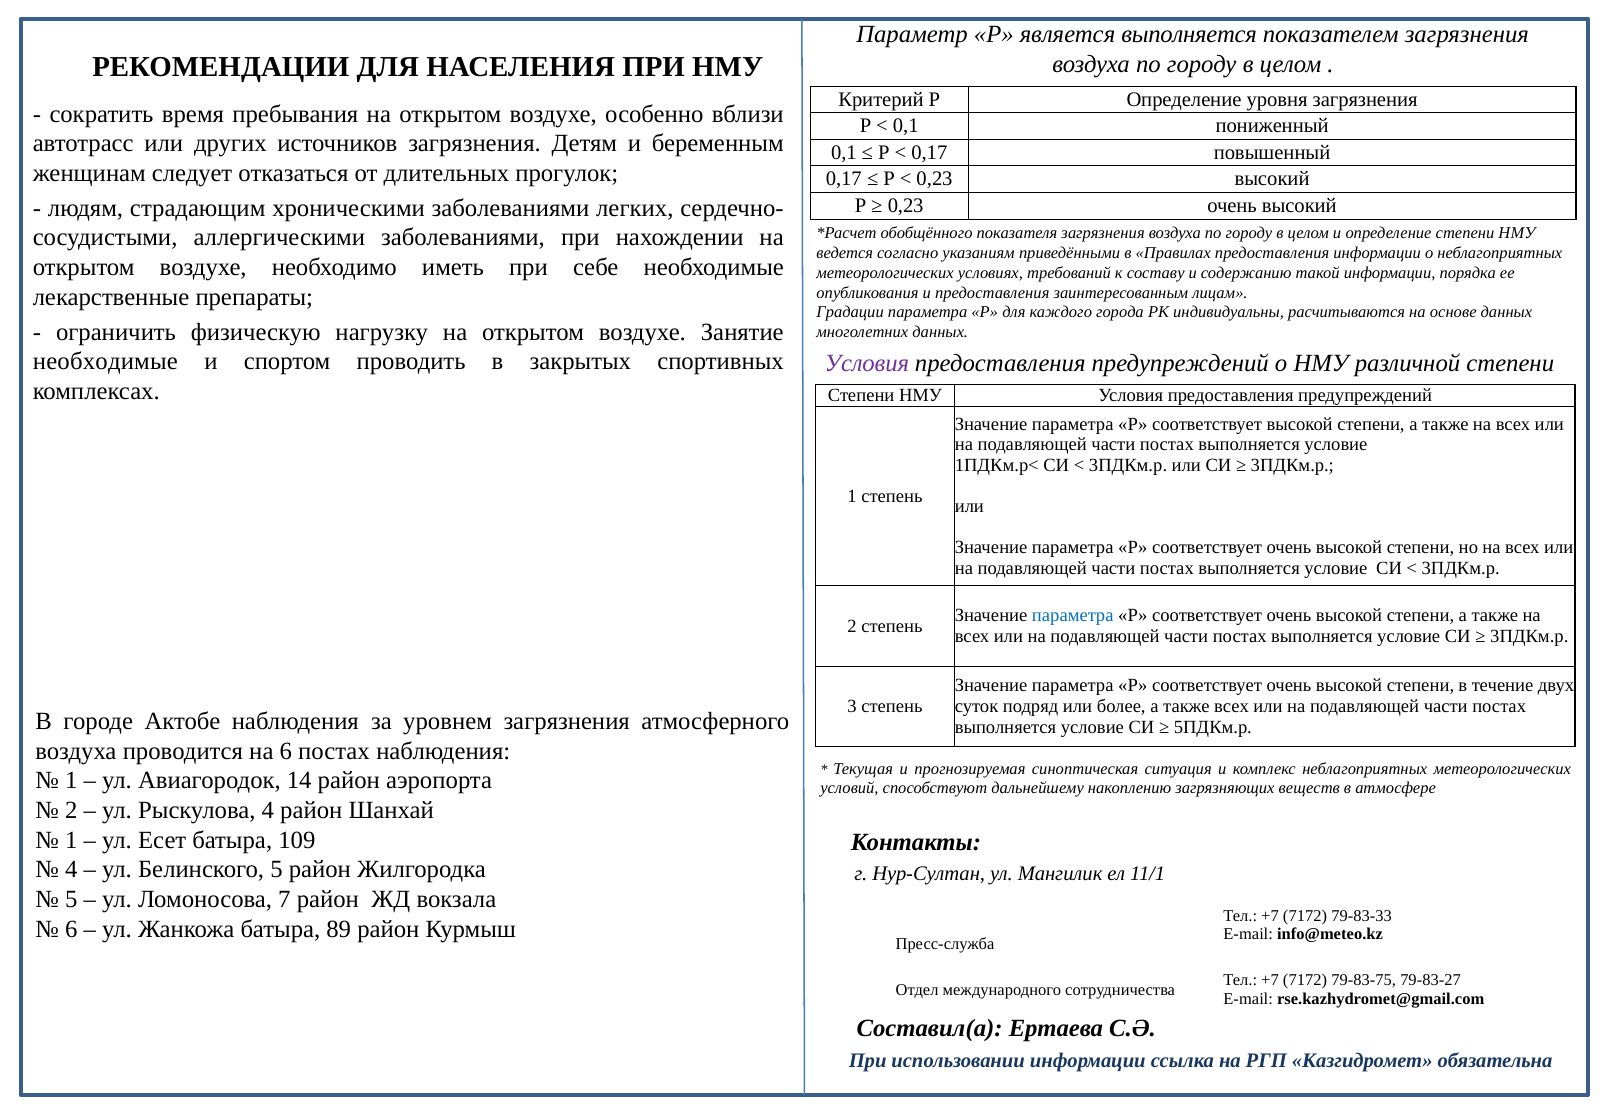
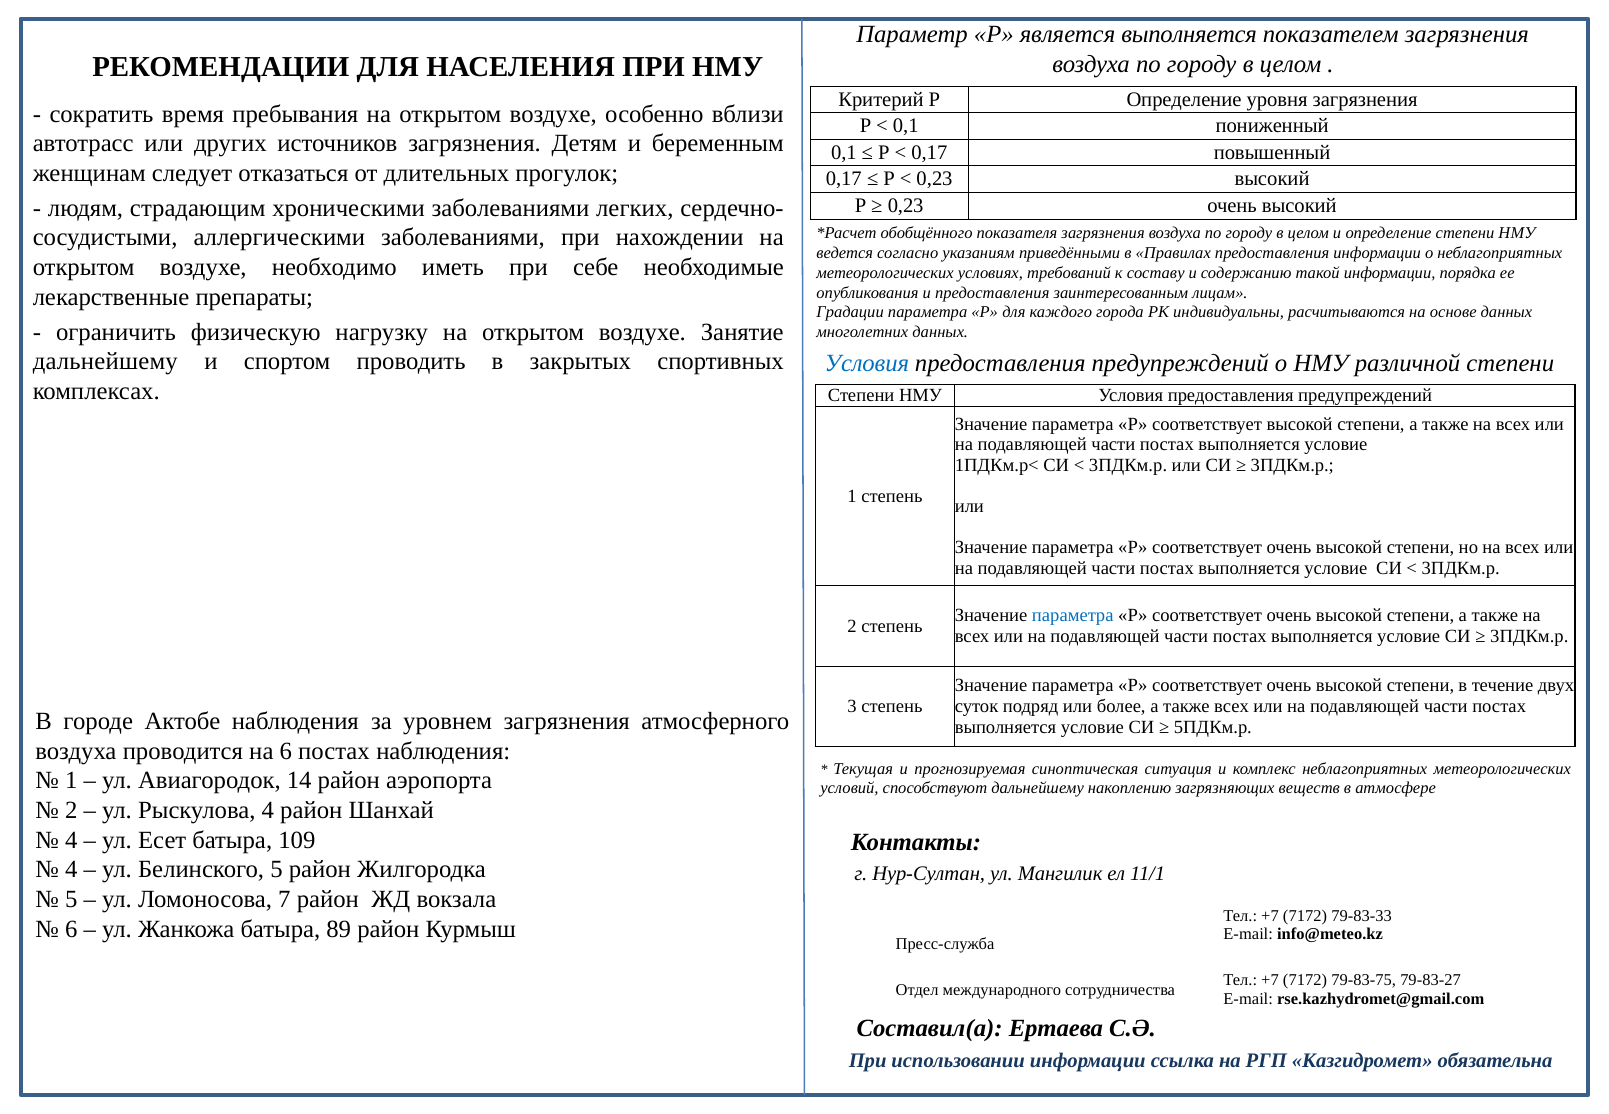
необходимые at (105, 362): необходимые -> дальнейшему
Условия at (867, 363) colour: purple -> blue
1 at (71, 840): 1 -> 4
